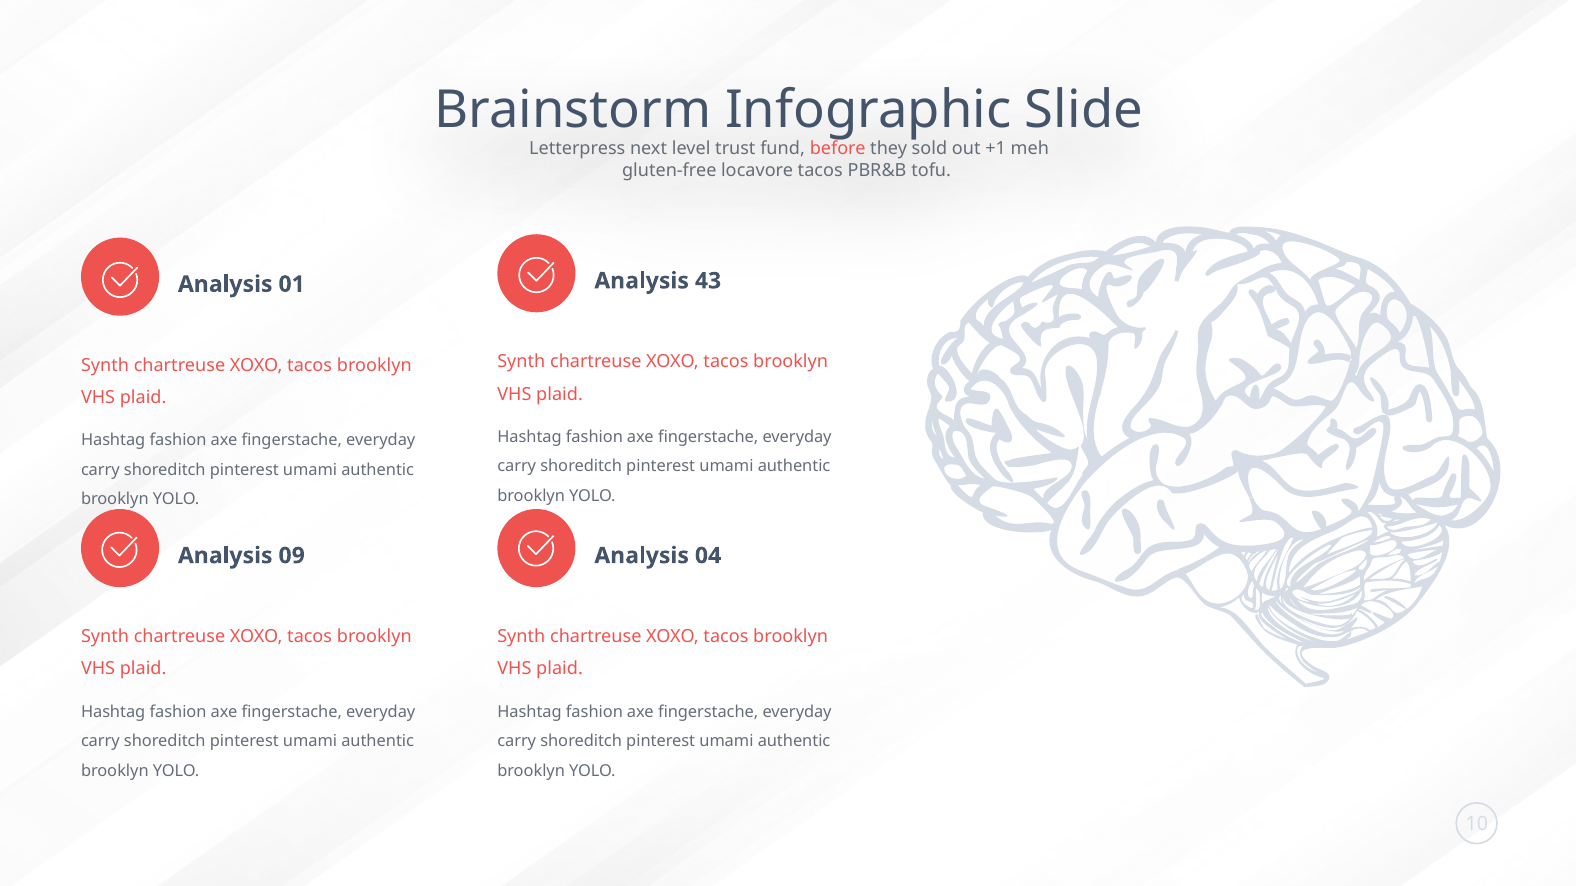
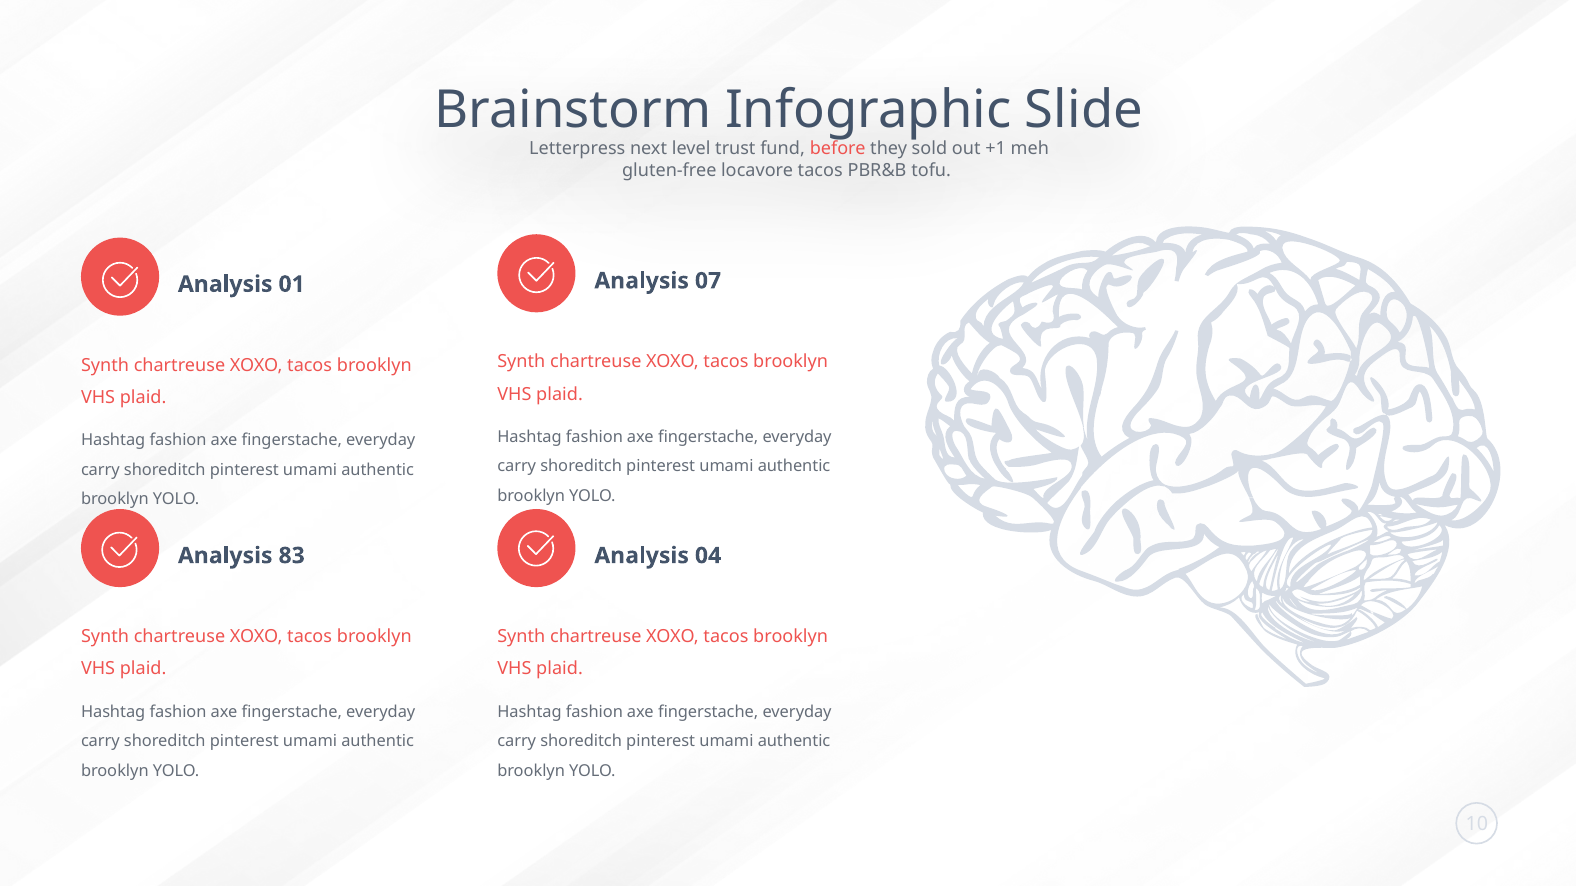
43: 43 -> 07
09: 09 -> 83
